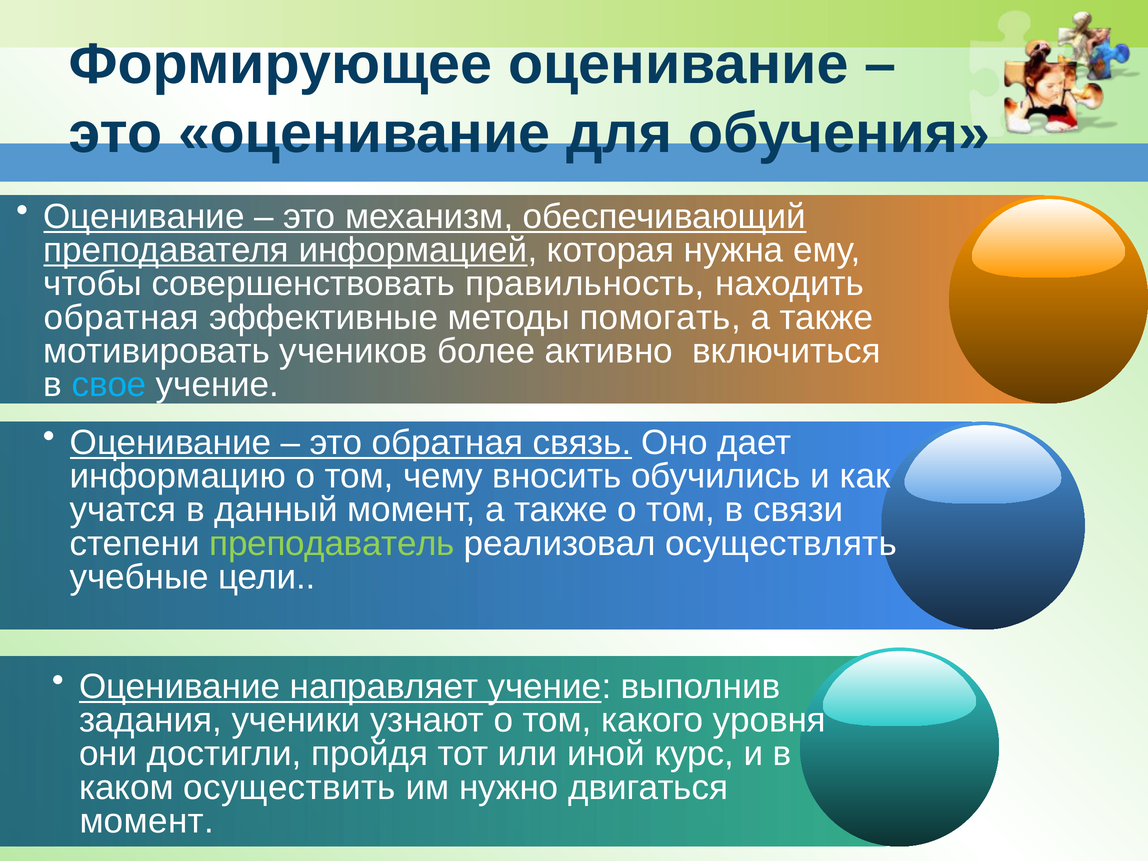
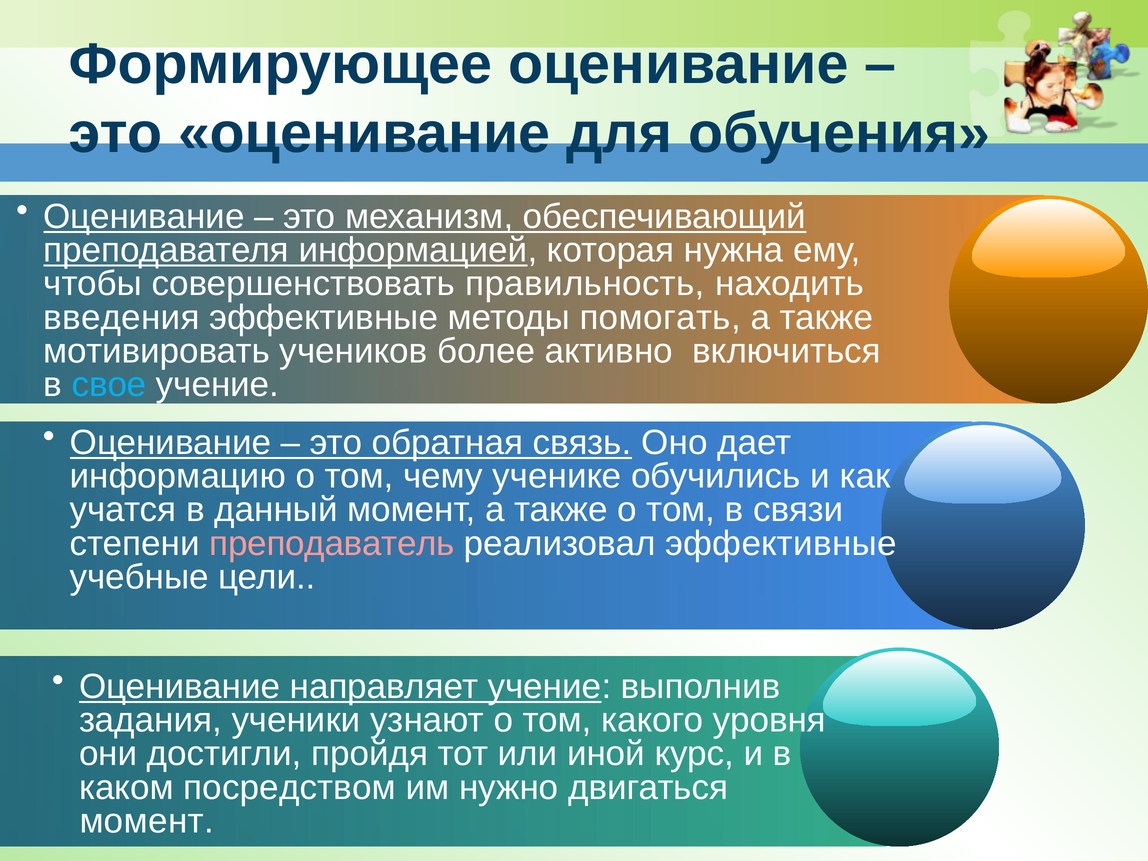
обратная at (121, 318): обратная -> введения
вносить: вносить -> ученике
преподаватель colour: light green -> pink
реализовал осуществлять: осуществлять -> эффективные
осуществить: осуществить -> посредством
